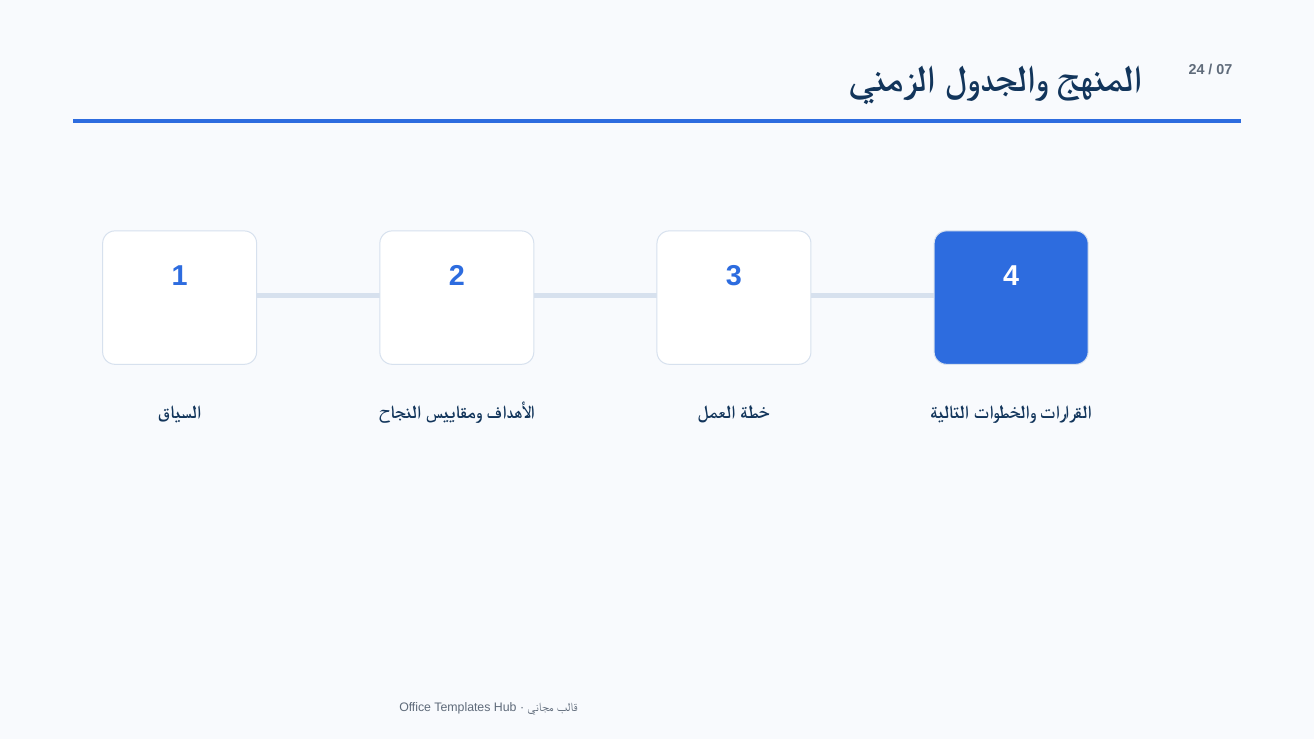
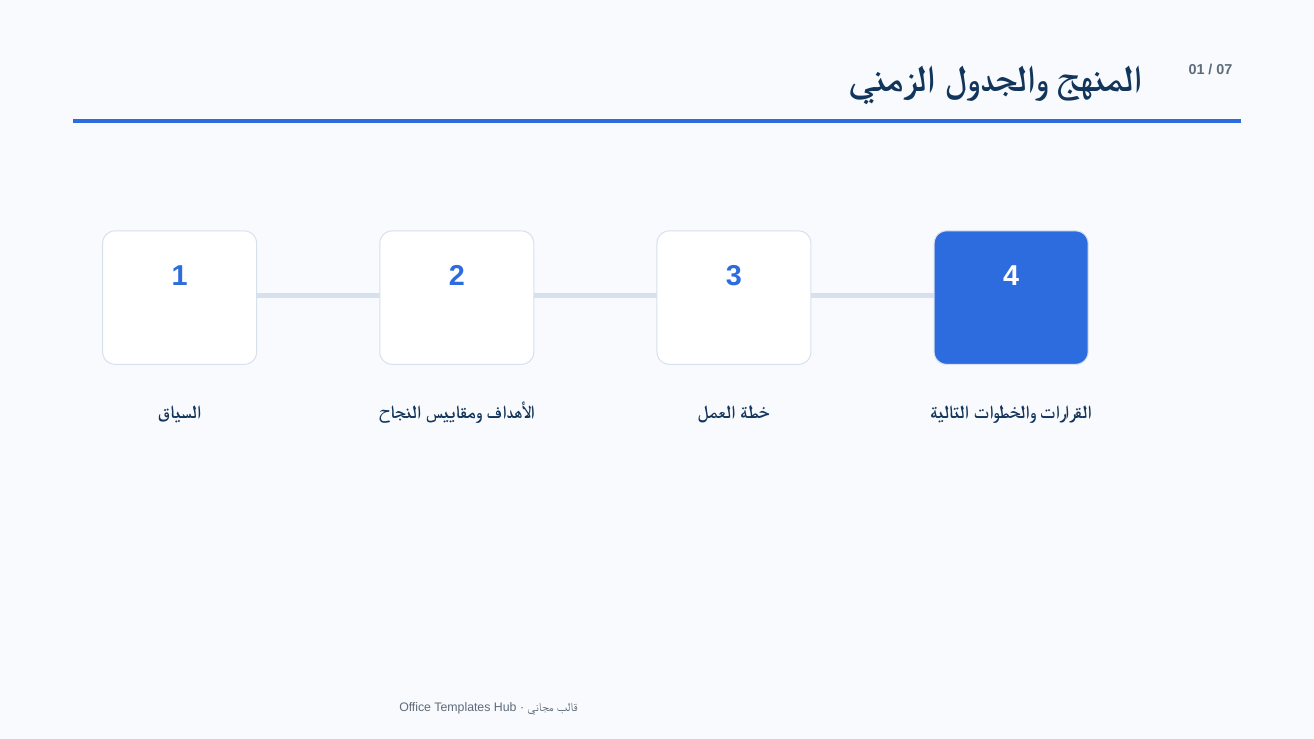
24: 24 -> 01
